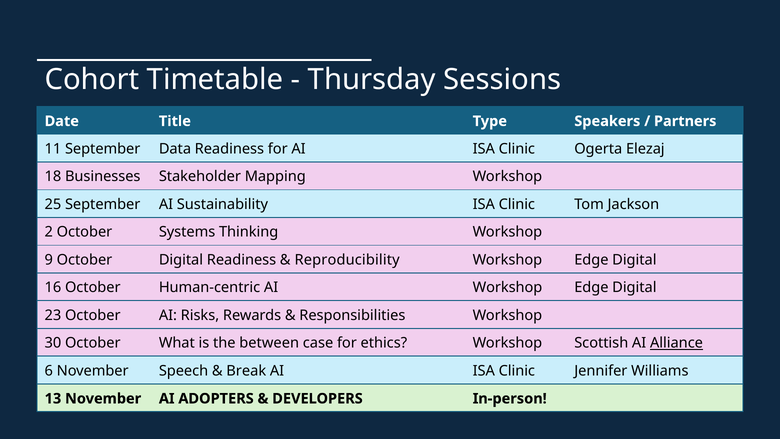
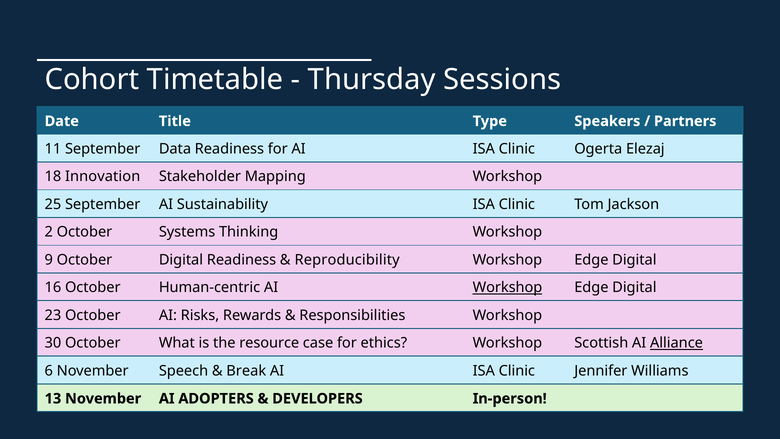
Businesses: Businesses -> Innovation
Workshop at (508, 287) underline: none -> present
between: between -> resource
